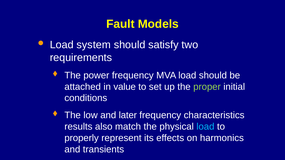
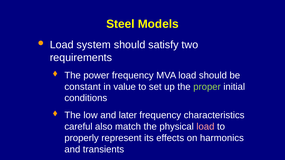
Fault: Fault -> Steel
attached: attached -> constant
results: results -> careful
load at (205, 127) colour: light blue -> pink
